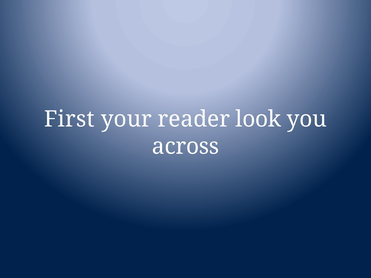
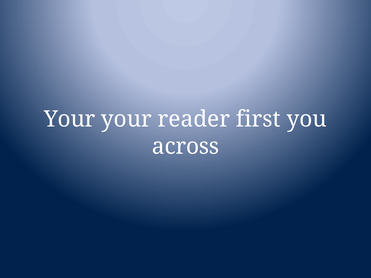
First at (69, 119): First -> Your
look: look -> first
